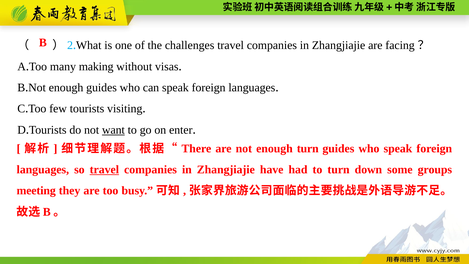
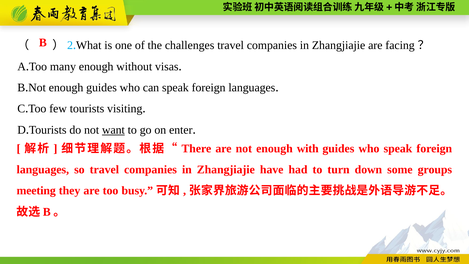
many making: making -> enough
enough turn: turn -> with
travel at (104, 169) underline: present -> none
